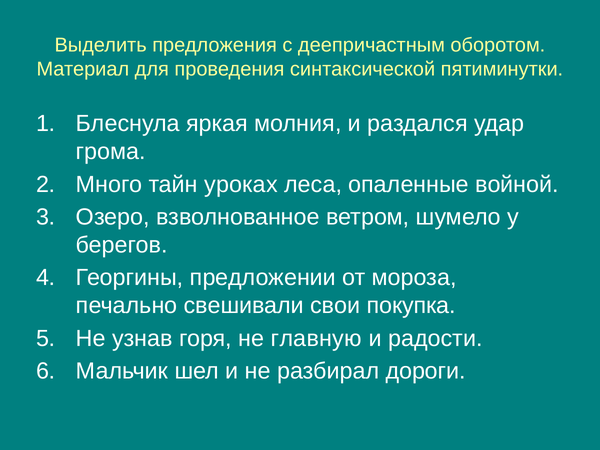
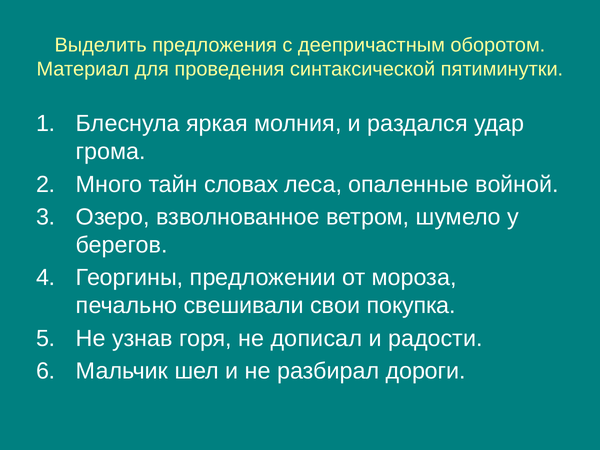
уроках: уроках -> словах
главную: главную -> дописал
